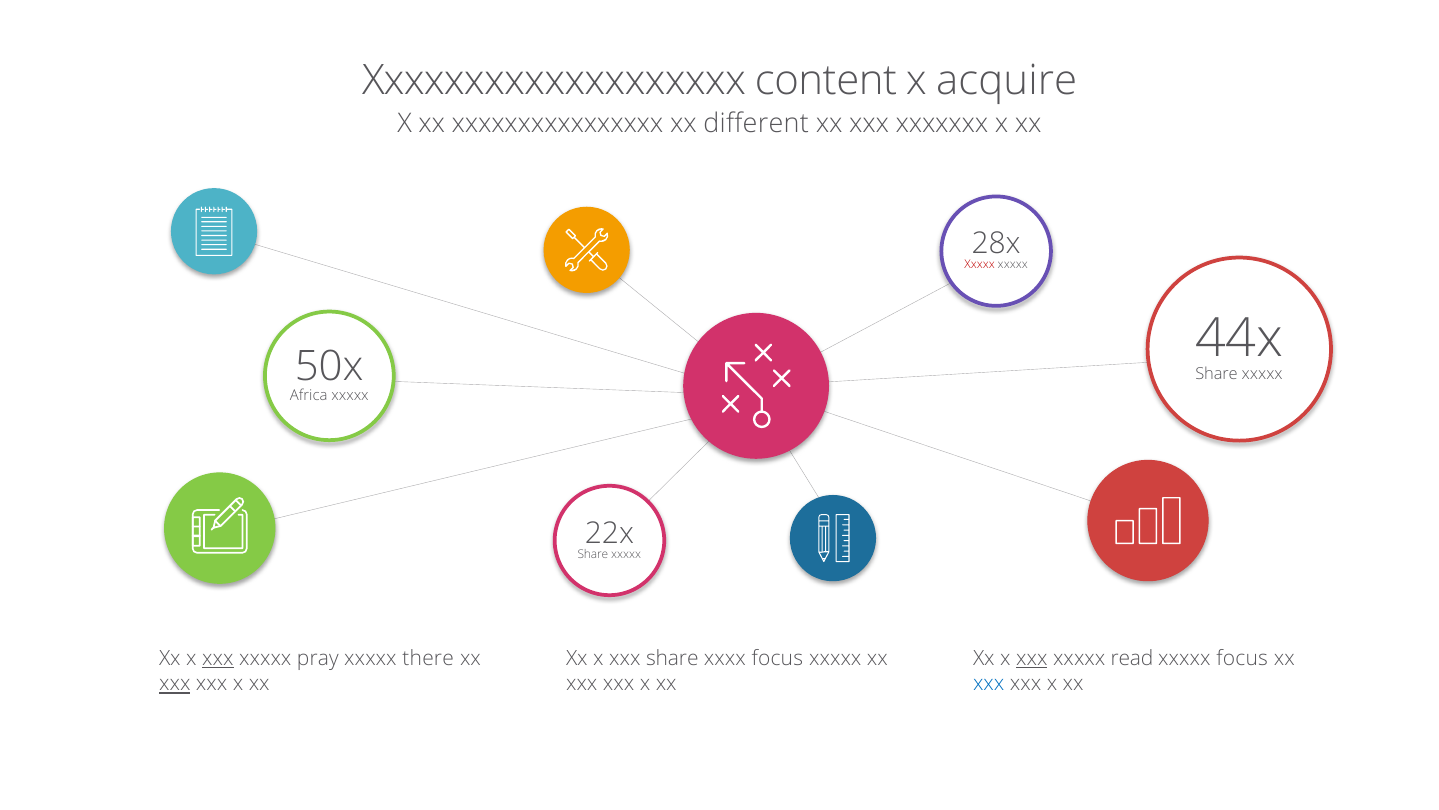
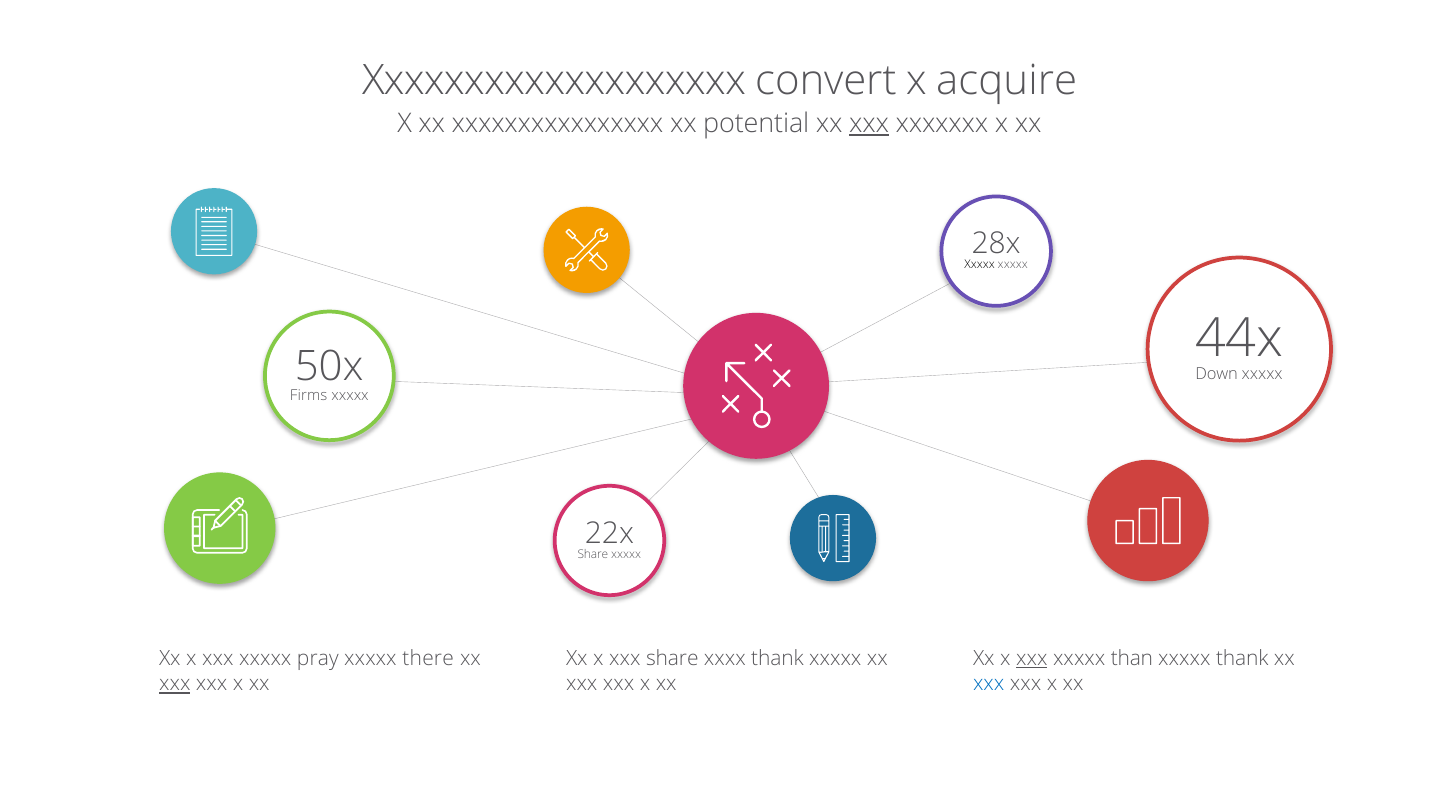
content: content -> convert
different: different -> potential
xxx at (869, 124) underline: none -> present
Xxxxx at (980, 265) colour: red -> black
Share at (1217, 374): Share -> Down
Africa: Africa -> Firms
xxx at (218, 658) underline: present -> none
xxxx focus: focus -> thank
read: read -> than
xxxxx focus: focus -> thank
